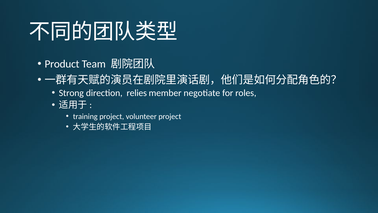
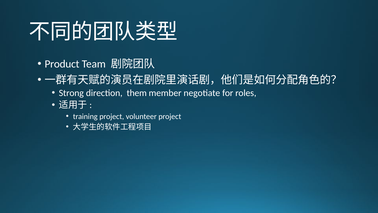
relies: relies -> them
